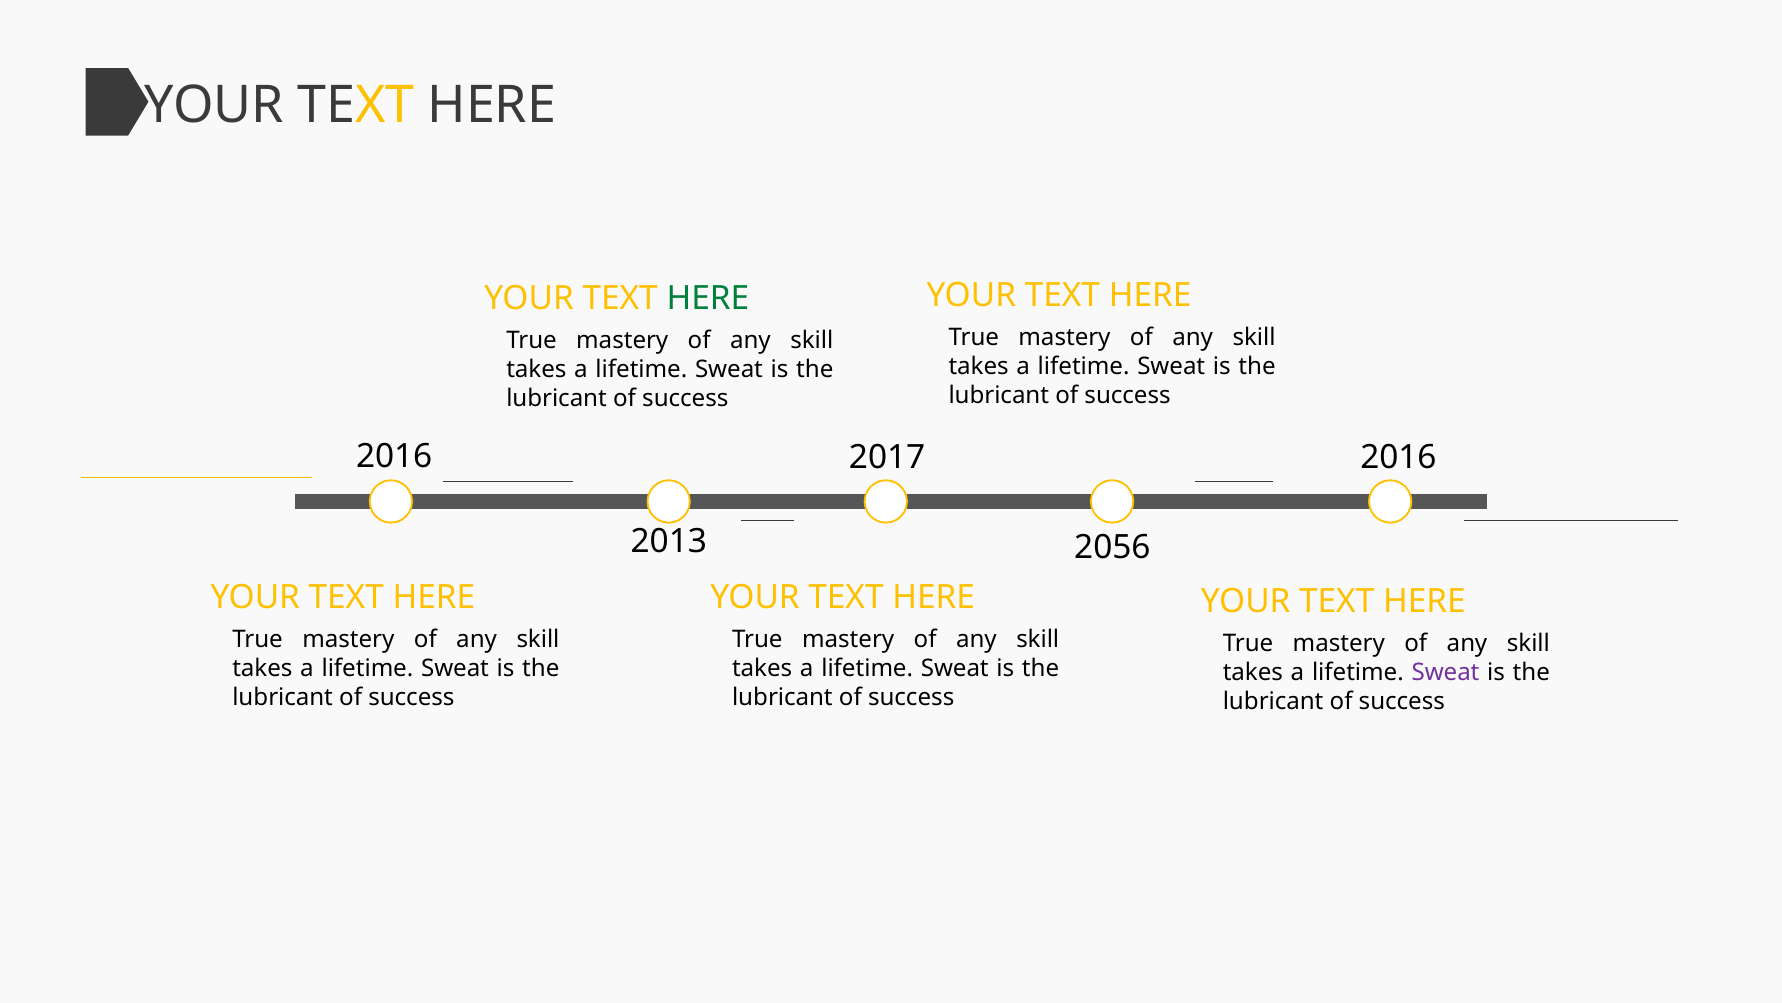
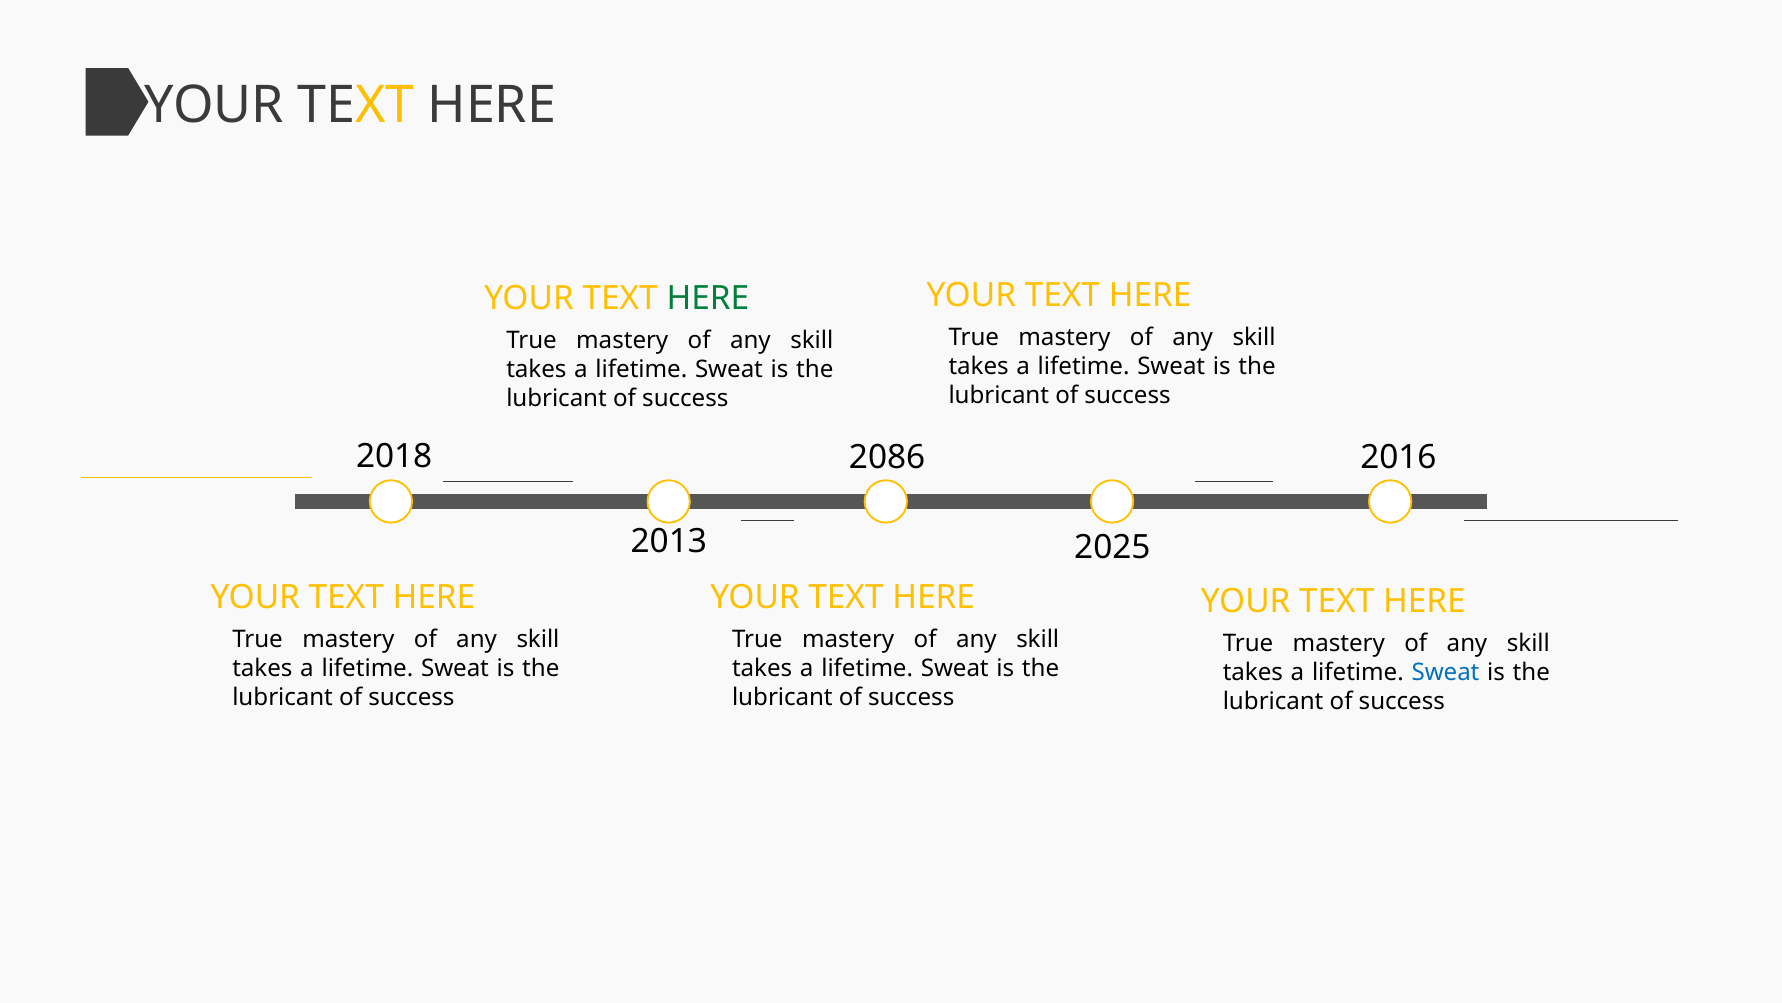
2016 at (394, 456): 2016 -> 2018
2017: 2017 -> 2086
2056: 2056 -> 2025
Sweat at (1446, 672) colour: purple -> blue
